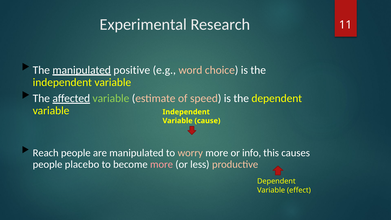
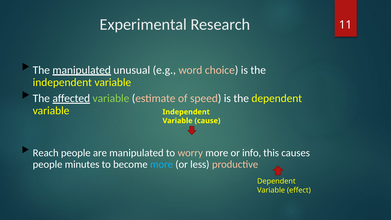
positive: positive -> unusual
placebo: placebo -> minutes
more at (162, 164) colour: pink -> light blue
